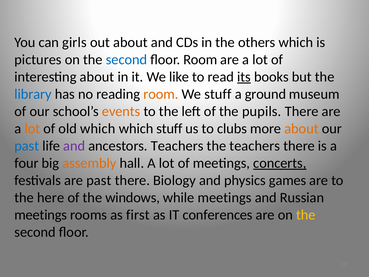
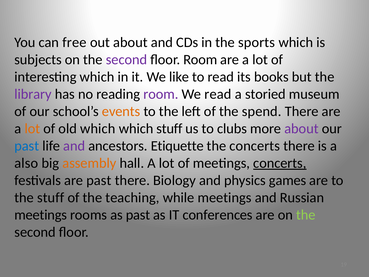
girls: girls -> free
others: others -> sports
pictures: pictures -> subjects
second at (127, 60) colour: blue -> purple
interesting about: about -> which
its underline: present -> none
library colour: blue -> purple
room at (161, 94) colour: orange -> purple
We stuff: stuff -> read
ground: ground -> storied
pupils: pupils -> spend
about at (301, 128) colour: orange -> purple
ancestors Teachers: Teachers -> Etiquette
the teachers: teachers -> concerts
four: four -> also
the here: here -> stuff
windows: windows -> teaching
as first: first -> past
the at (306, 215) colour: yellow -> light green
